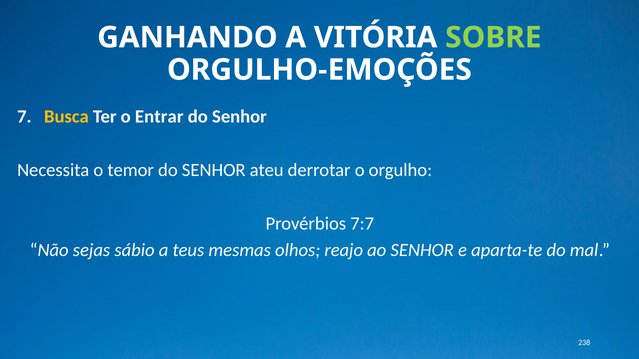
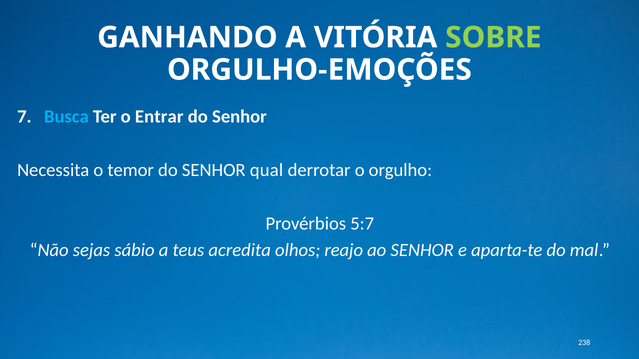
Busca colour: yellow -> light blue
ateu: ateu -> qual
7:7: 7:7 -> 5:7
mesmas: mesmas -> acredita
